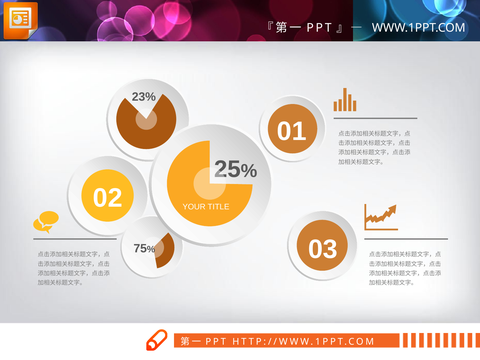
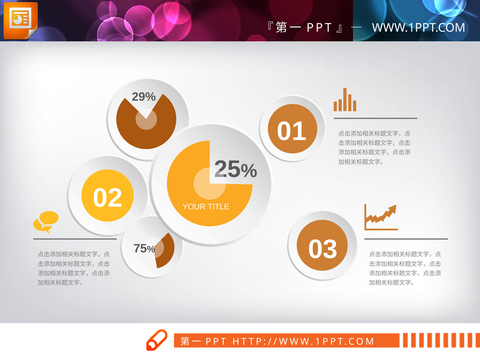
23%: 23% -> 29%
